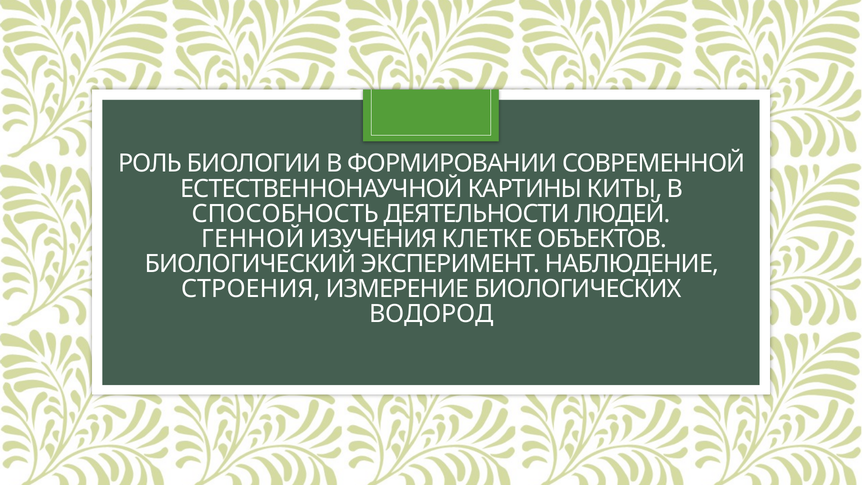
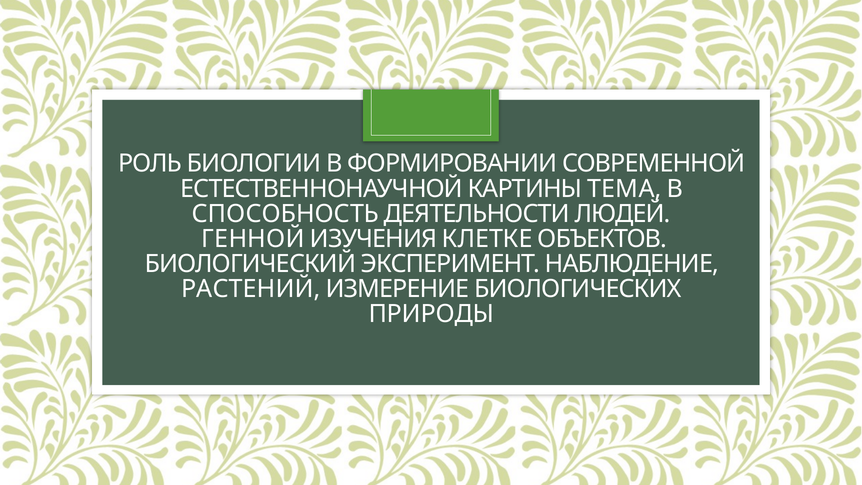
КИТЫ: КИТЫ -> ТЕМА
СТРОЕНИЯ: СТРОЕНИЯ -> РАСТЕНИЙ
ВОДОРОД: ВОДОРОД -> ПРИРОДЫ
